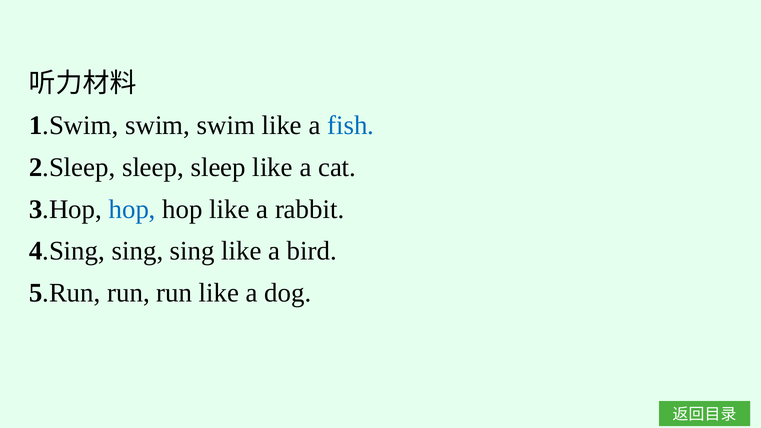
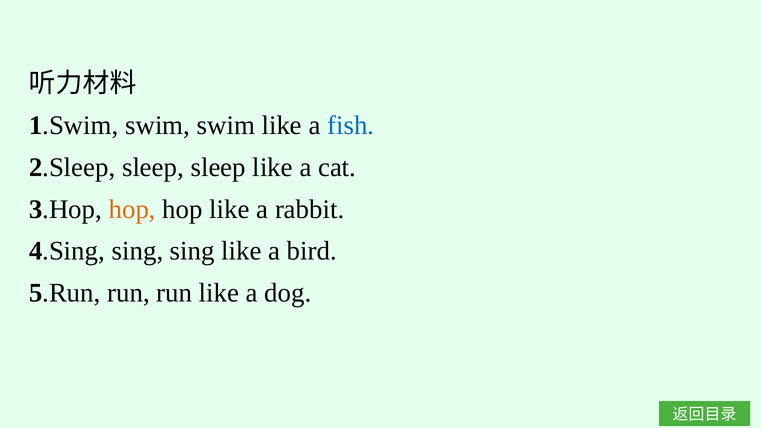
hop at (132, 209) colour: blue -> orange
